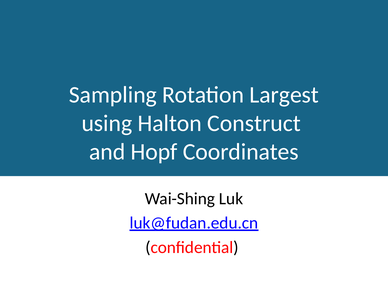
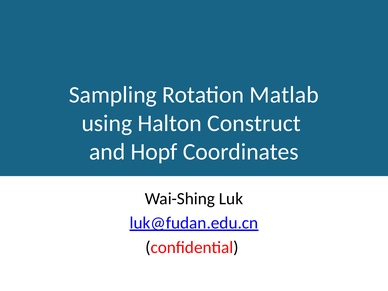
Largest: Largest -> Matlab
